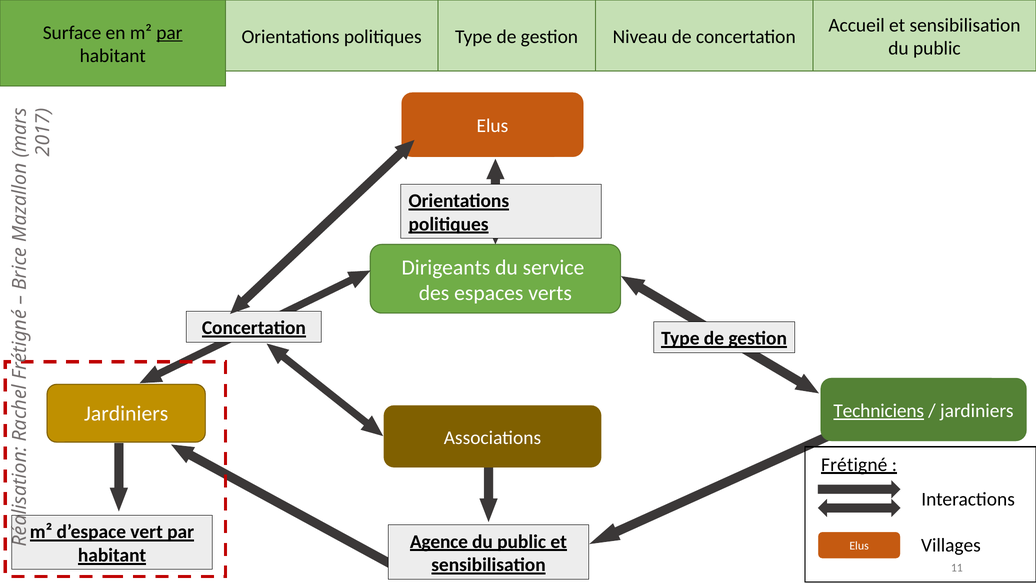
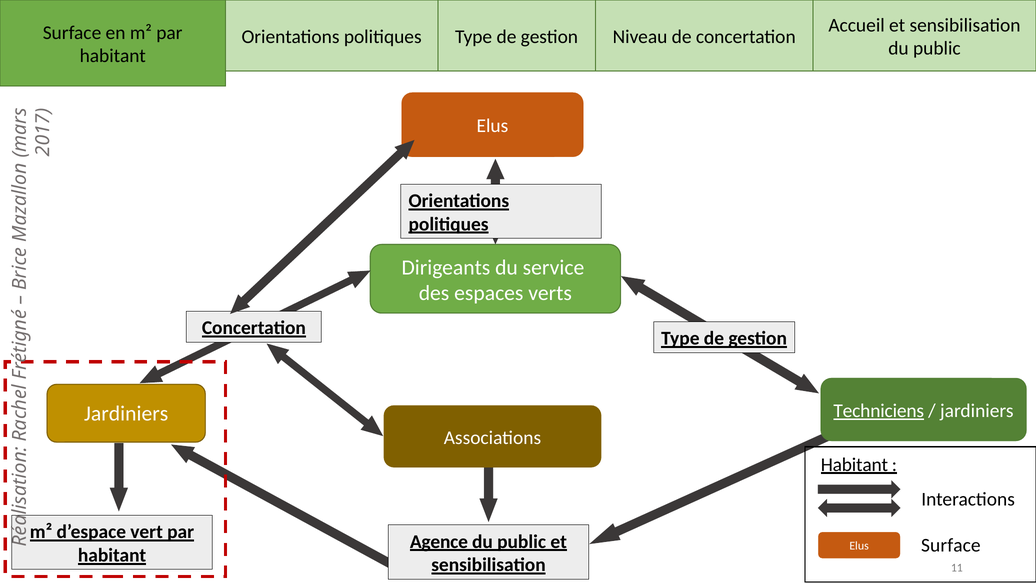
par at (169, 33) underline: present -> none
Frétigné at (854, 464): Frétigné -> Habitant
Villages at (951, 545): Villages -> Surface
